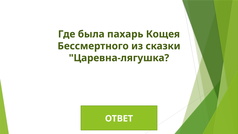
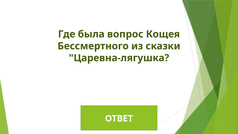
пахарь: пахарь -> вопрос
